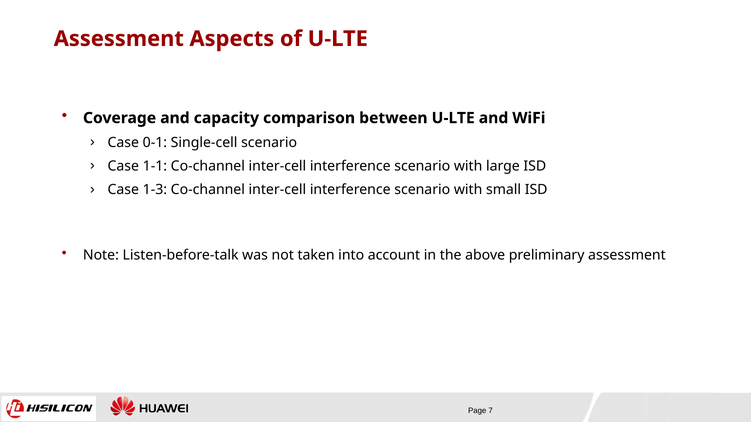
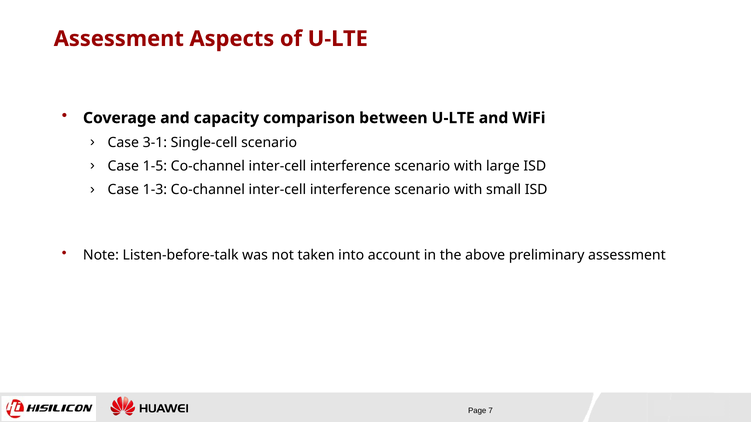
0-1: 0-1 -> 3-1
1-1: 1-1 -> 1-5
